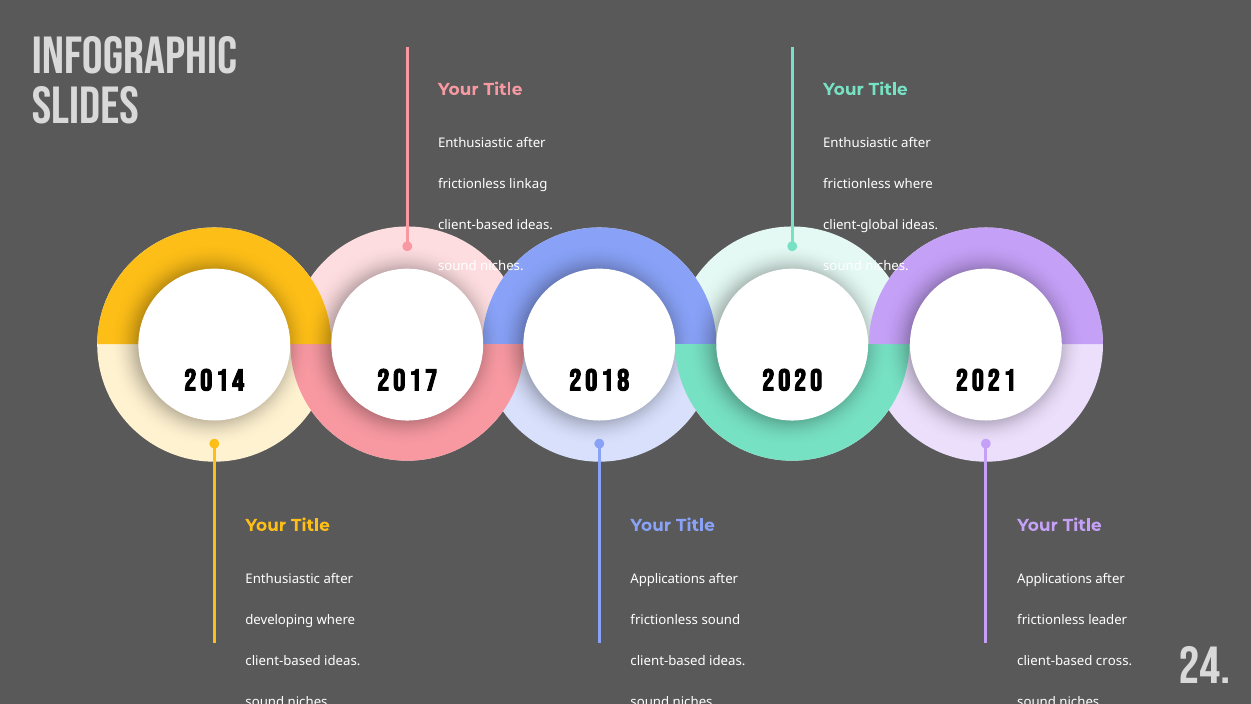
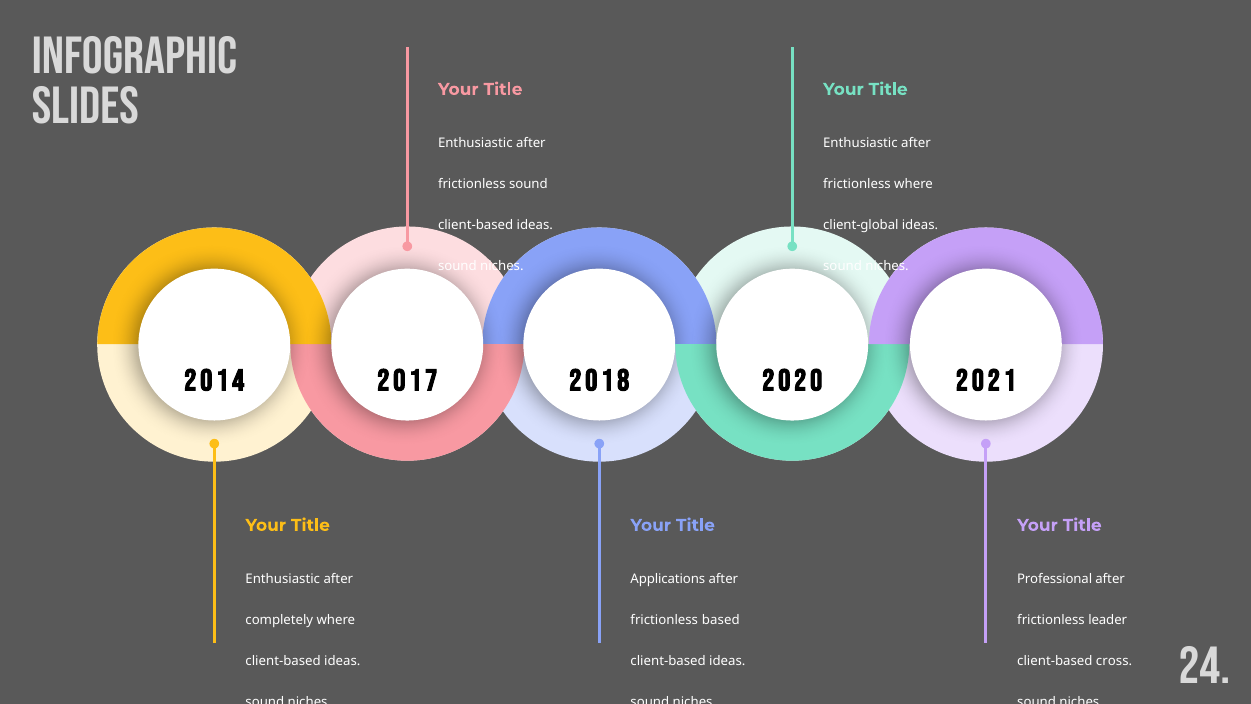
frictionless linkag: linkag -> sound
Applications at (1055, 579): Applications -> Professional
developing: developing -> completely
frictionless sound: sound -> based
